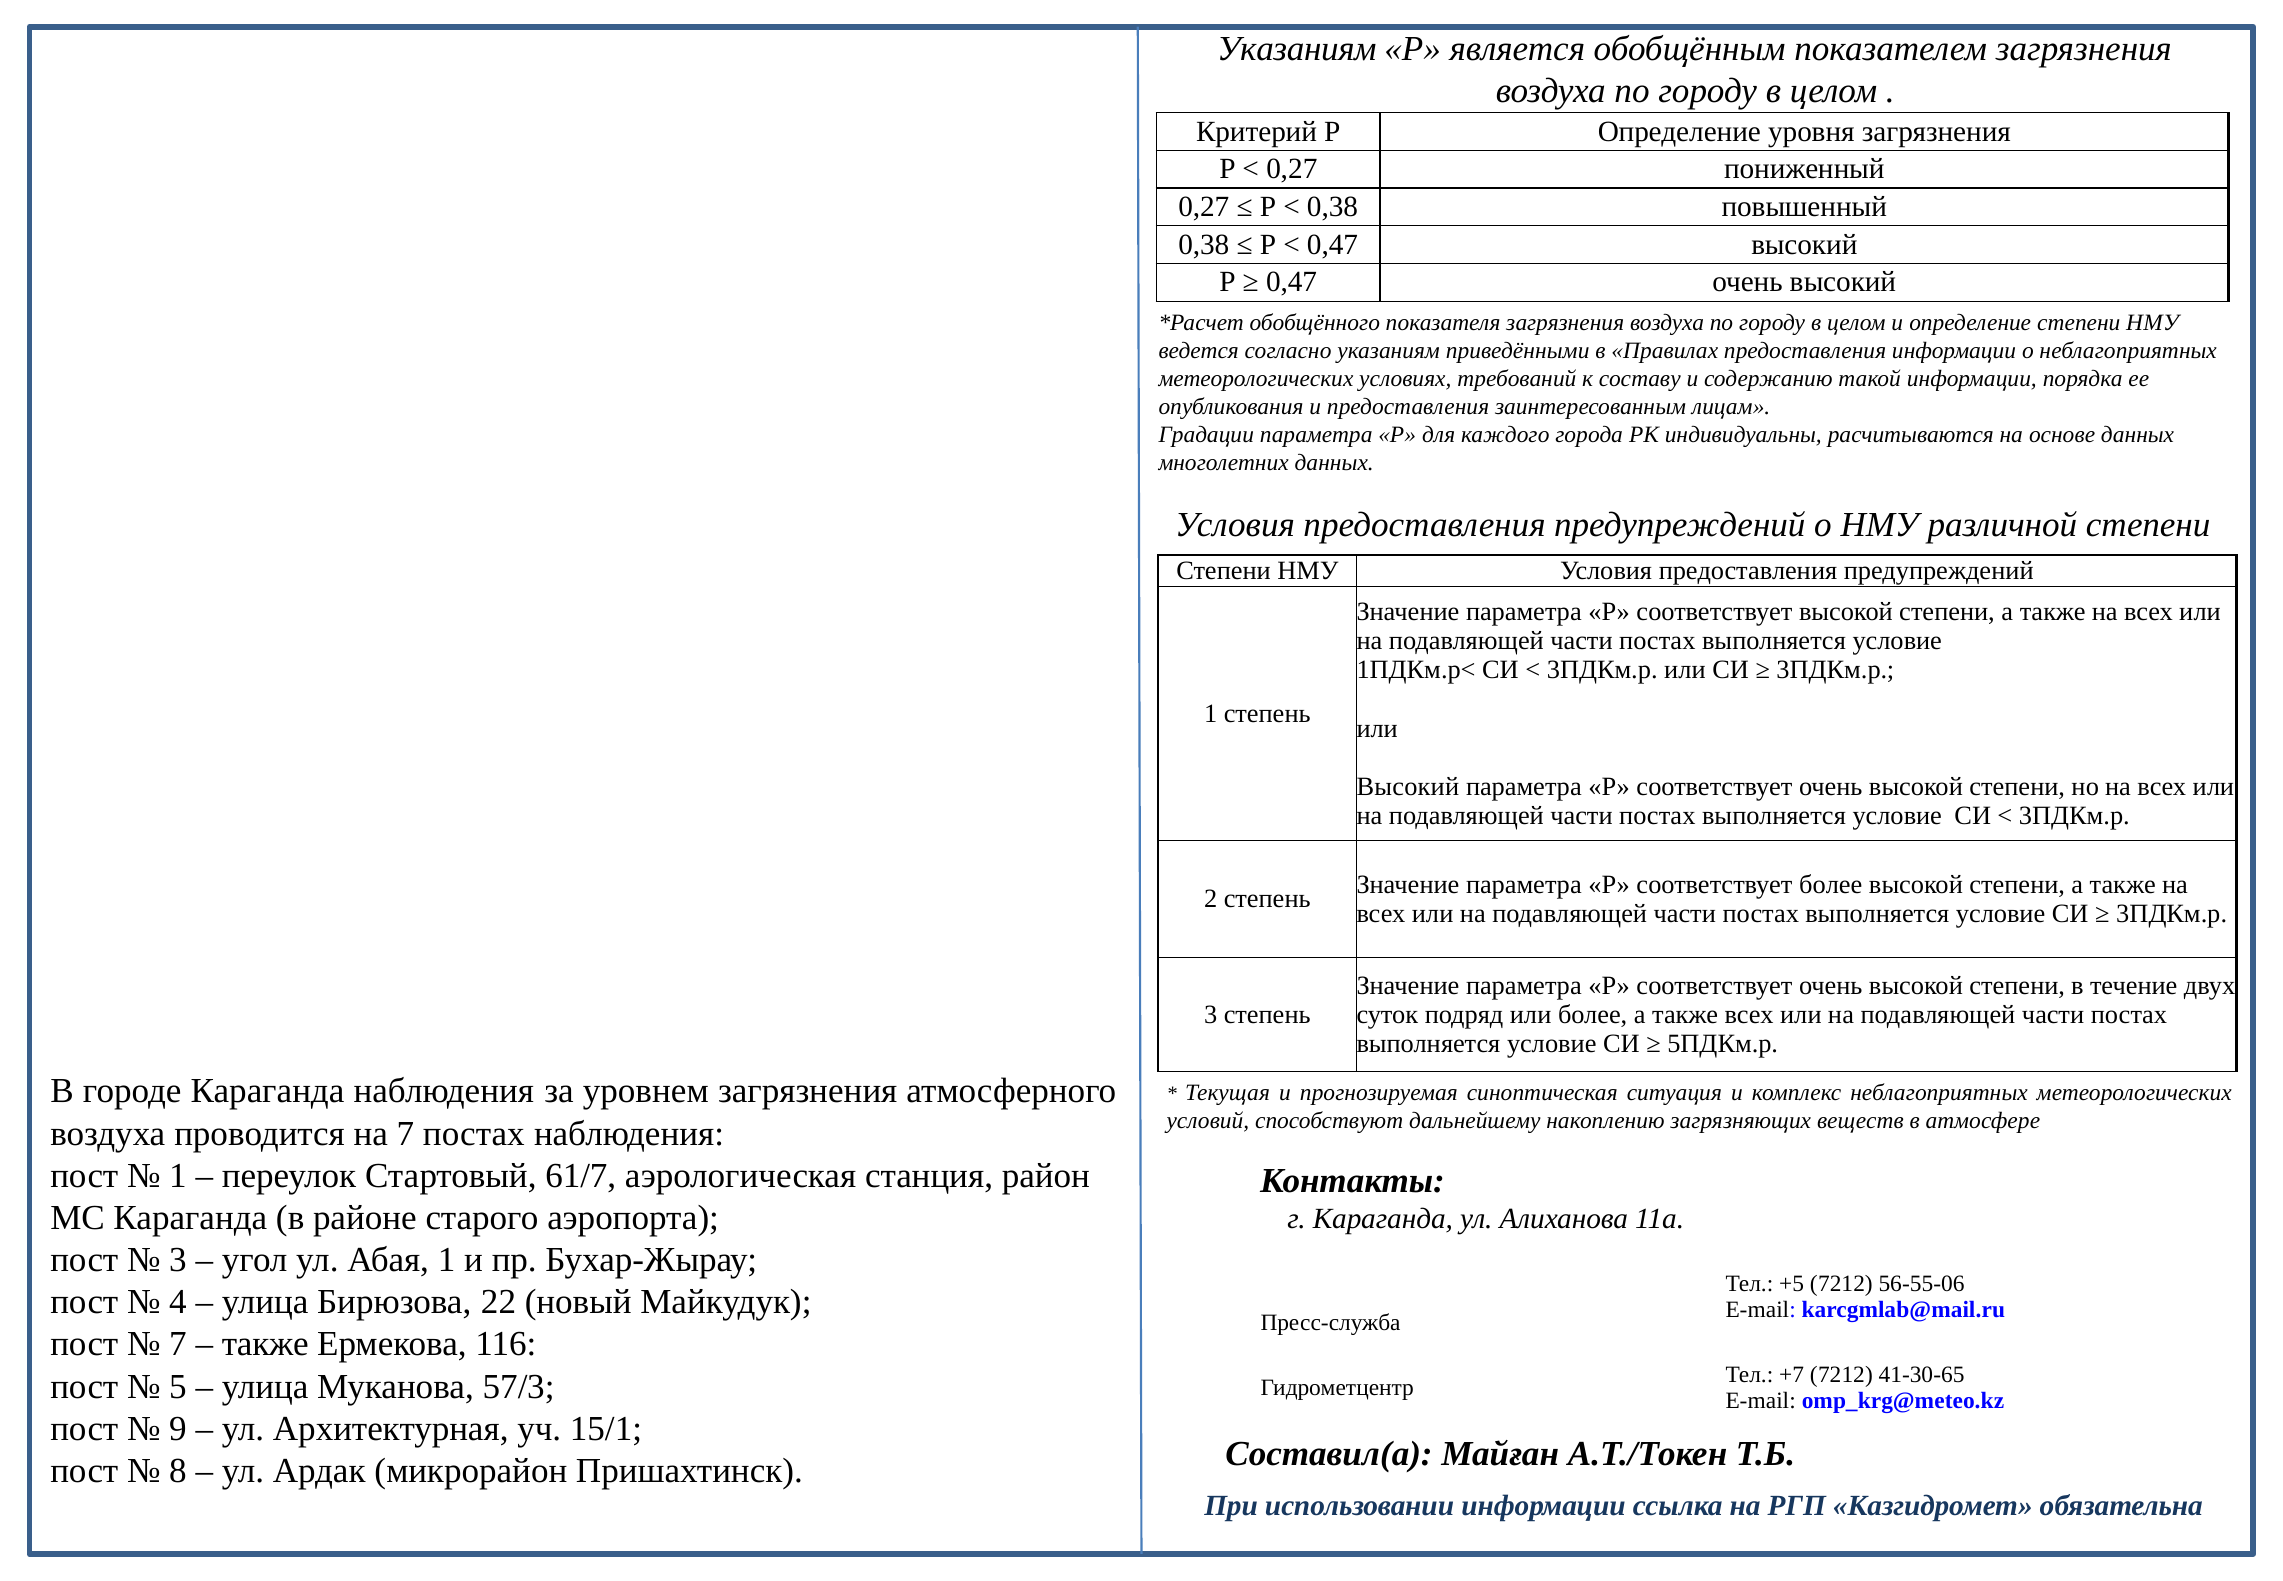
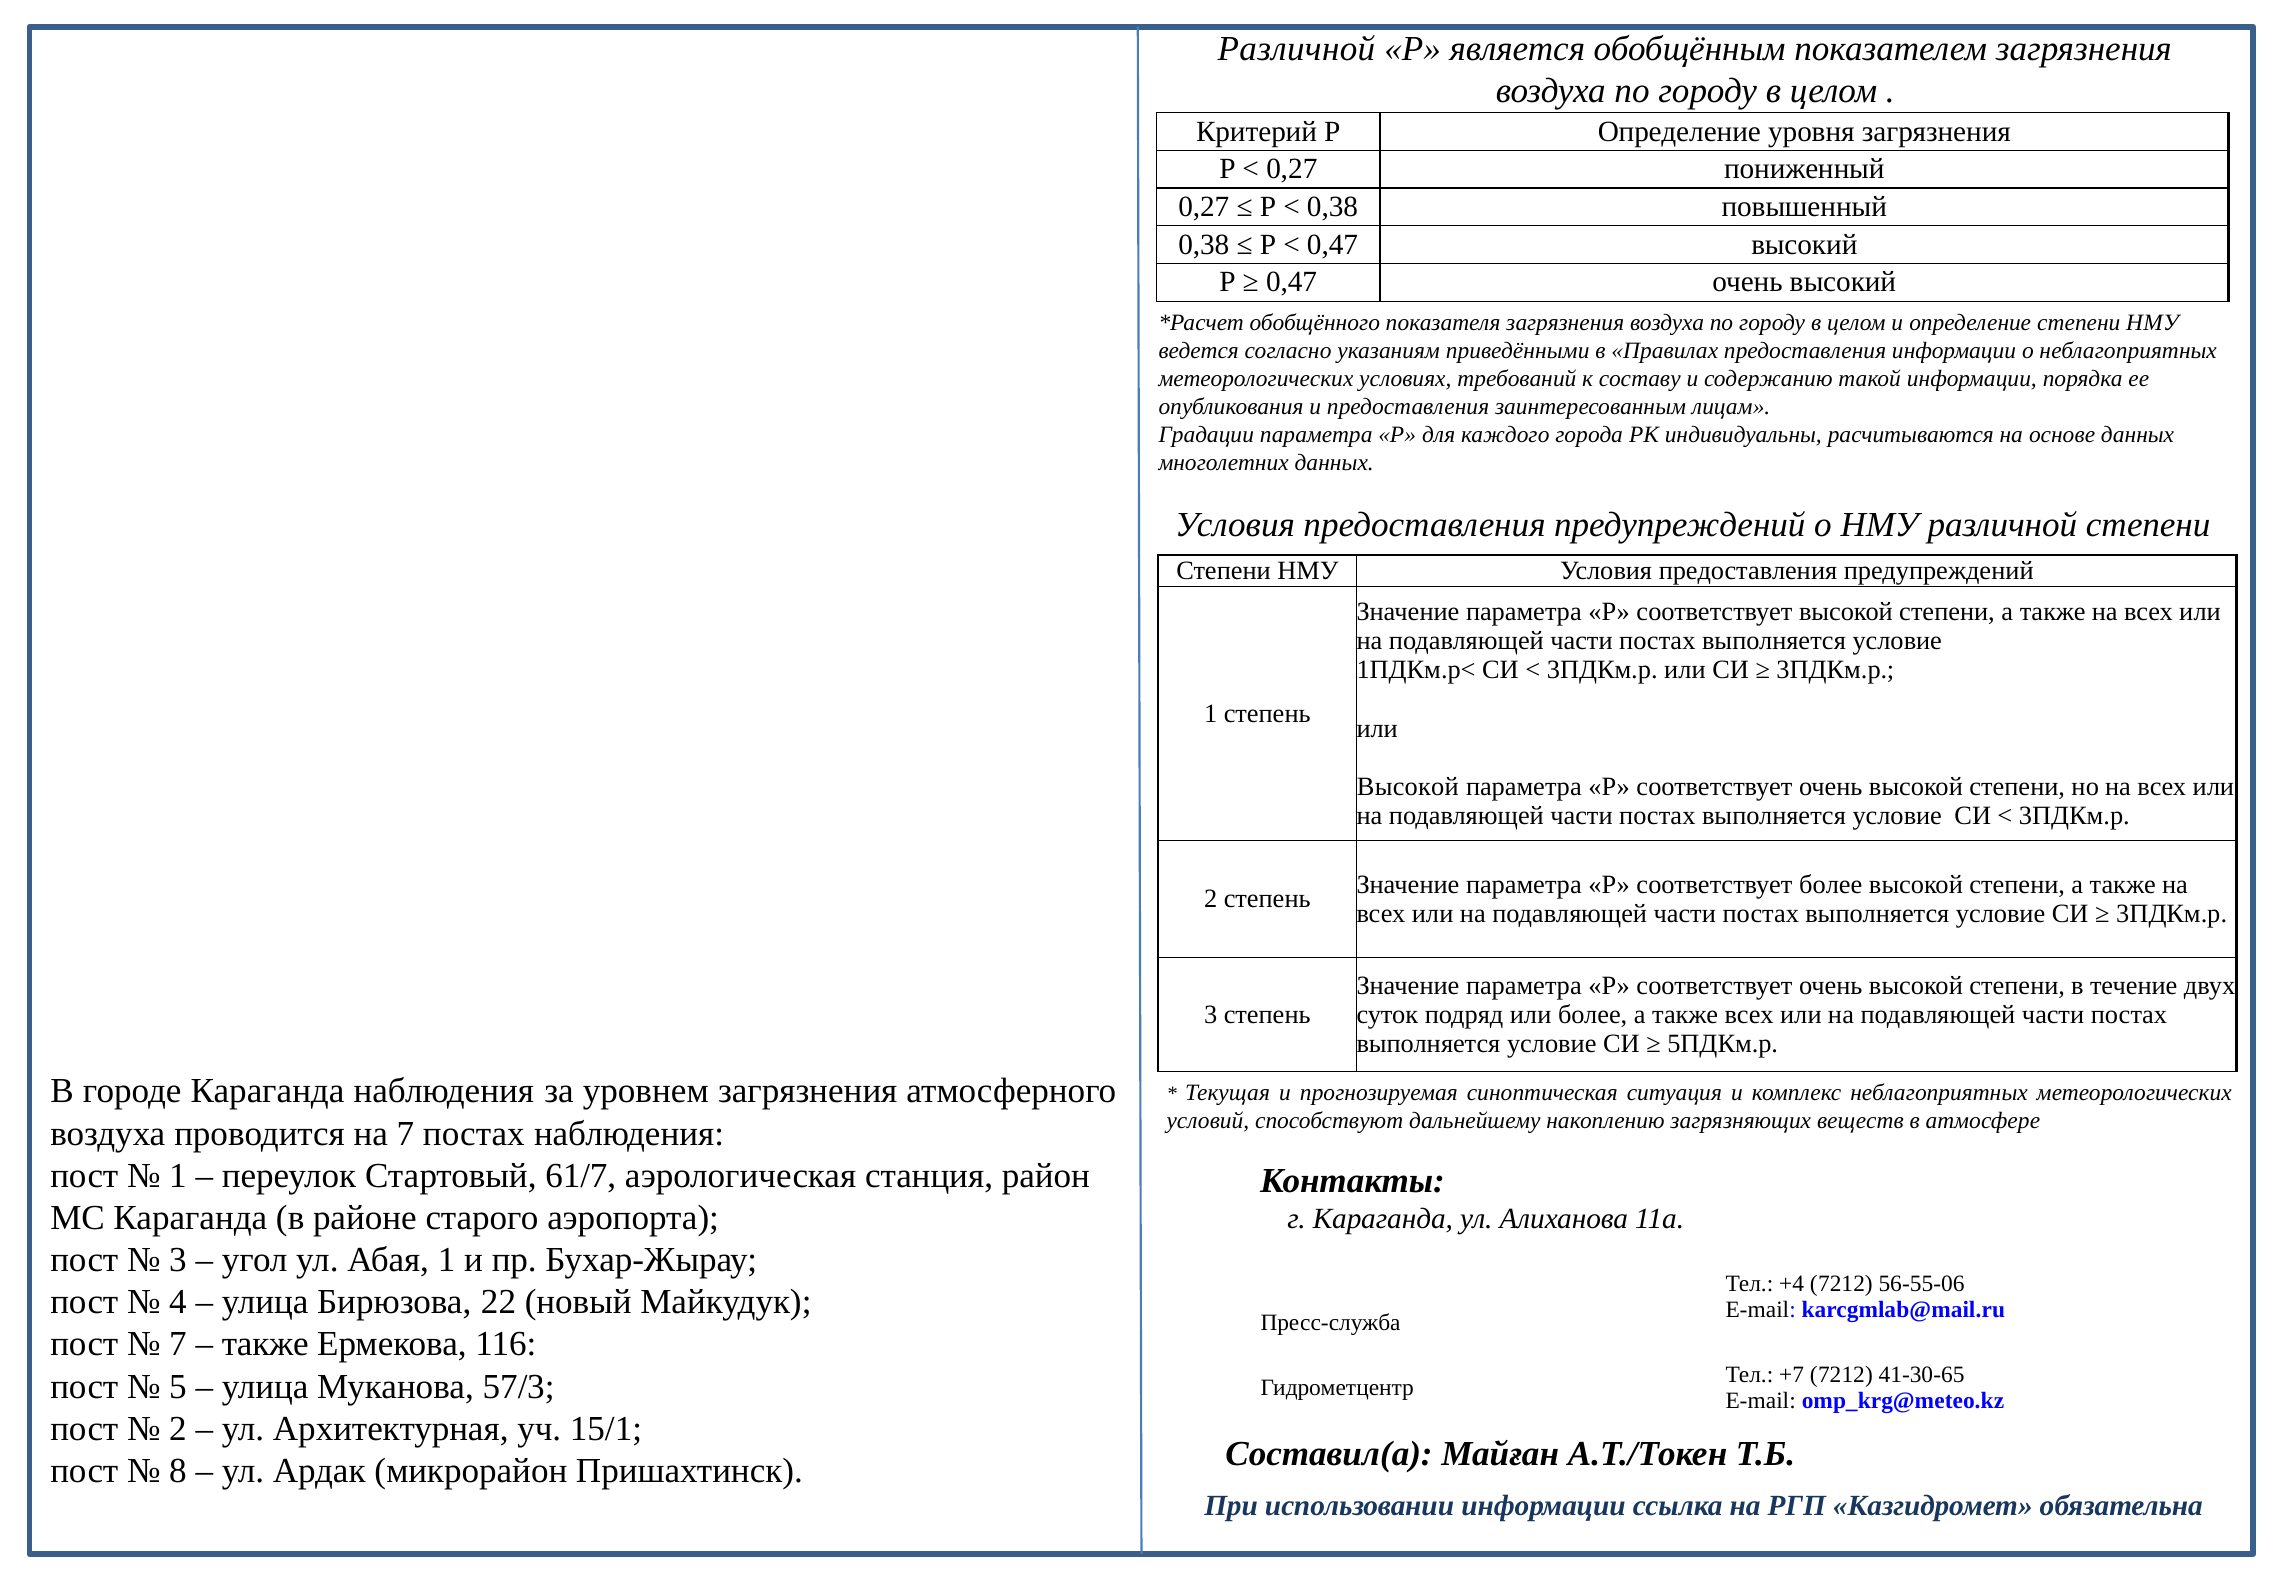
Указаниям at (1297, 48): Указаниям -> Различной
Высокий at (1408, 787): Высокий -> Высокой
+5: +5 -> +4
9 at (178, 1428): 9 -> 2
